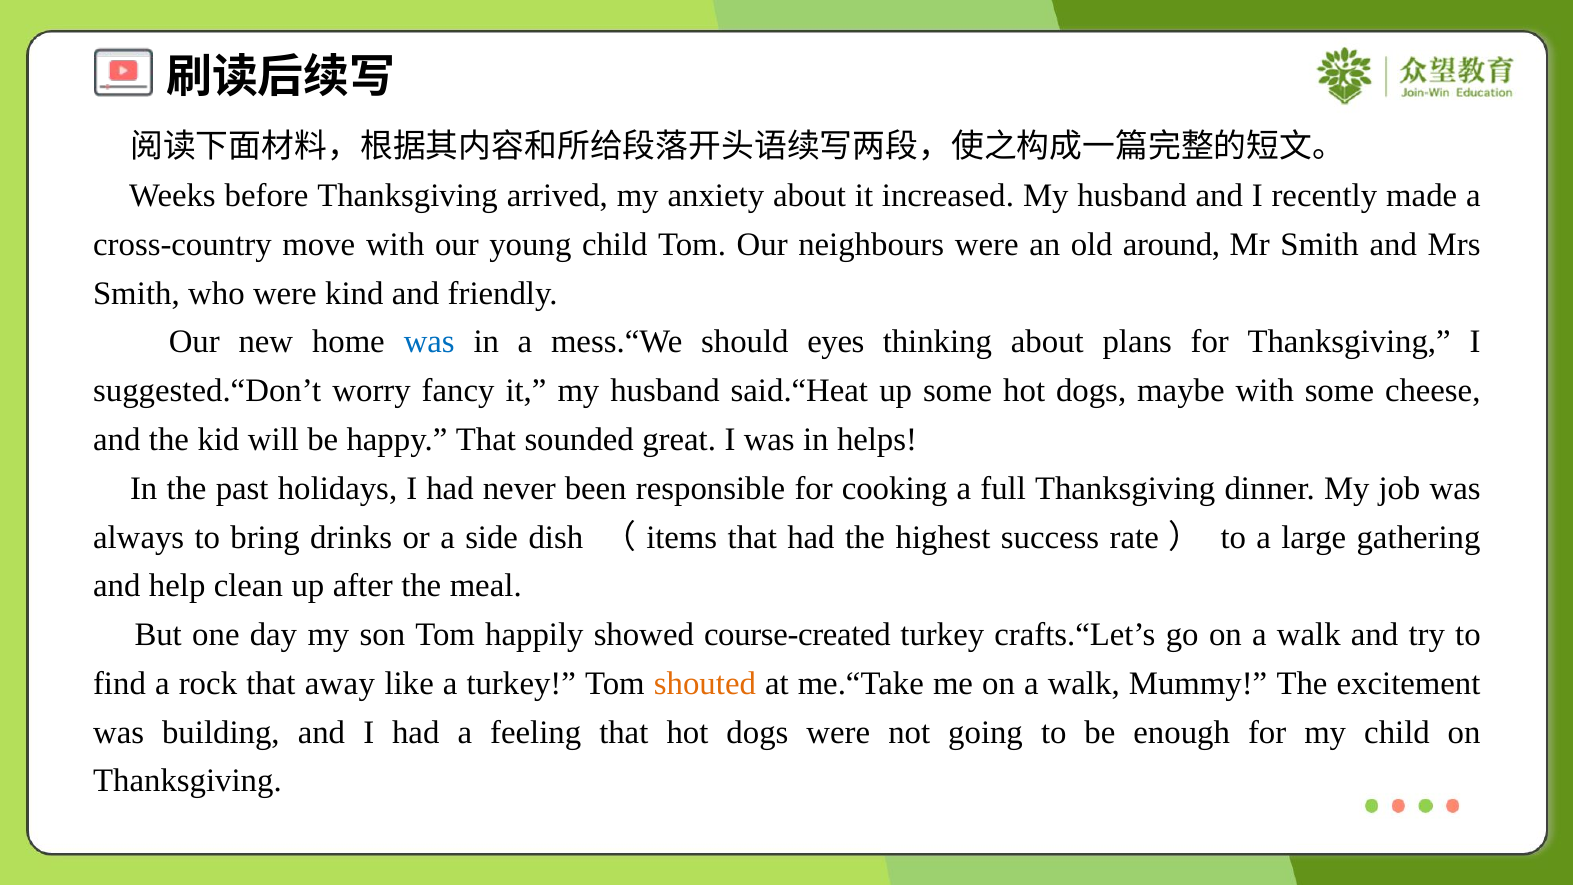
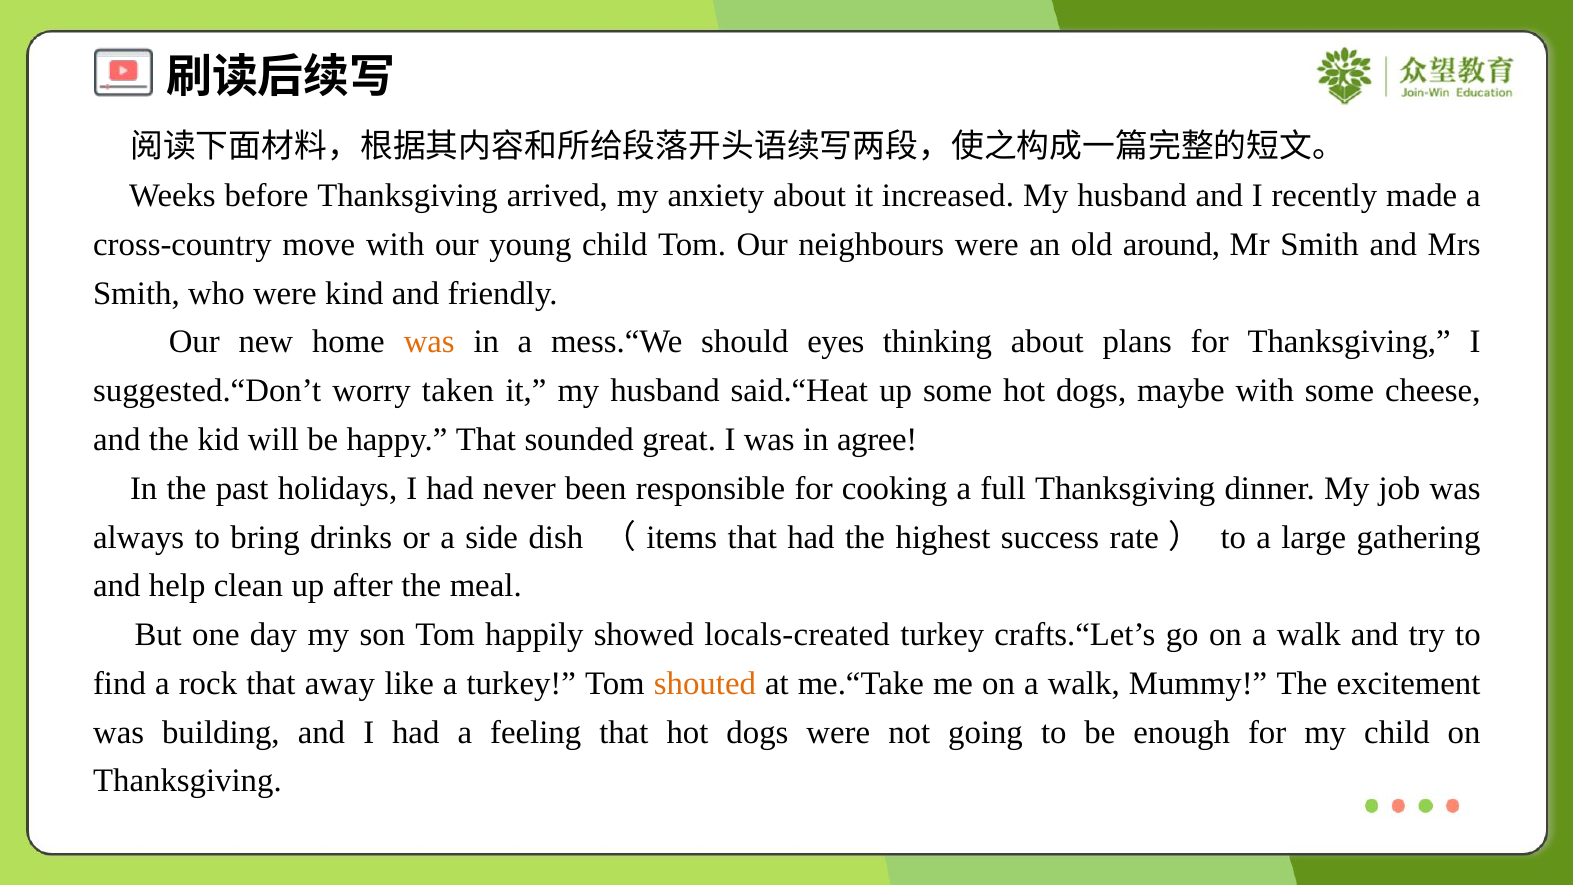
was at (429, 342) colour: blue -> orange
fancy: fancy -> taken
helps: helps -> agree
course-created: course-created -> locals-created
